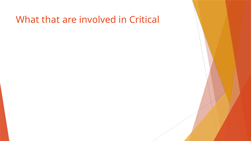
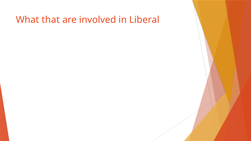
Critical: Critical -> Liberal
